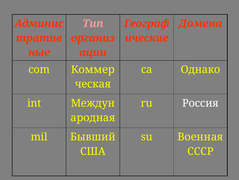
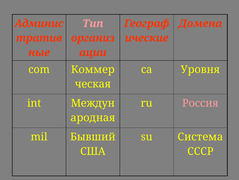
Однако: Однако -> Уровня
Россия colour: white -> pink
Военная: Военная -> Система
